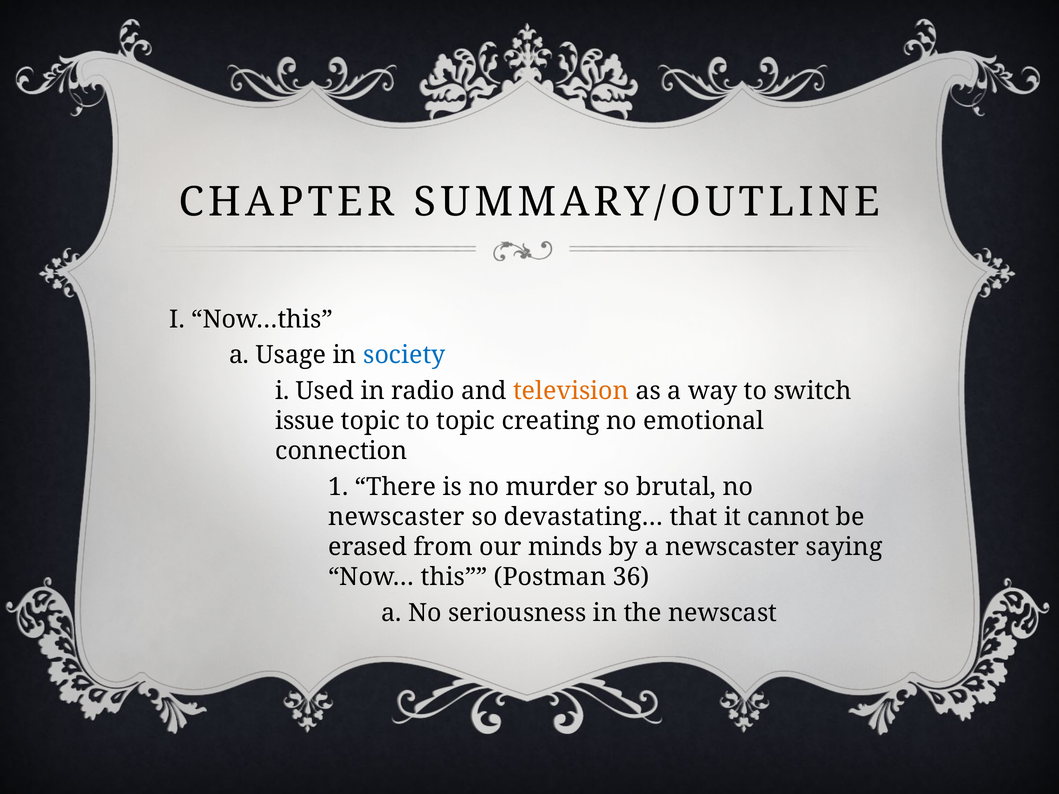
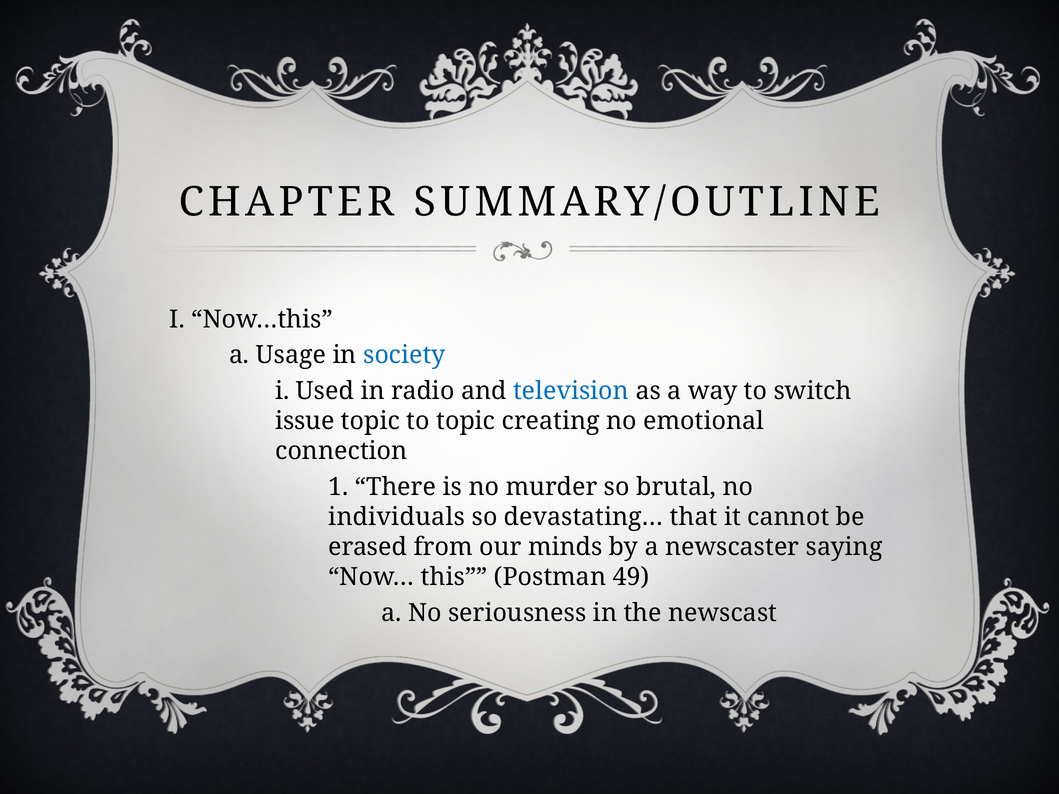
television colour: orange -> blue
newscaster at (397, 517): newscaster -> individuals
36: 36 -> 49
